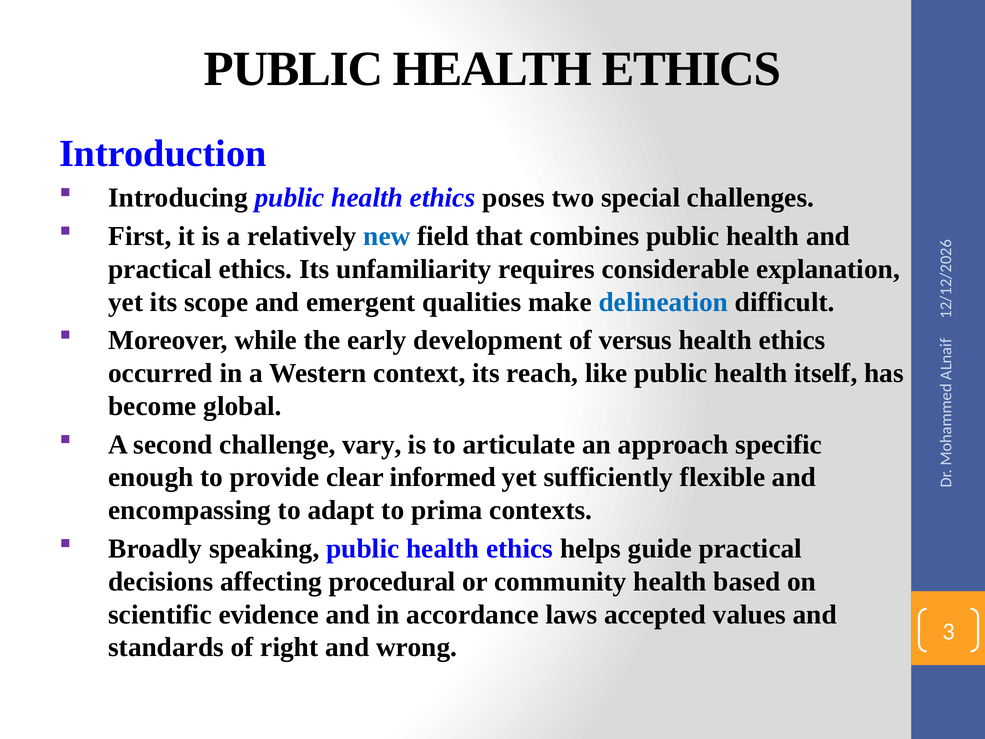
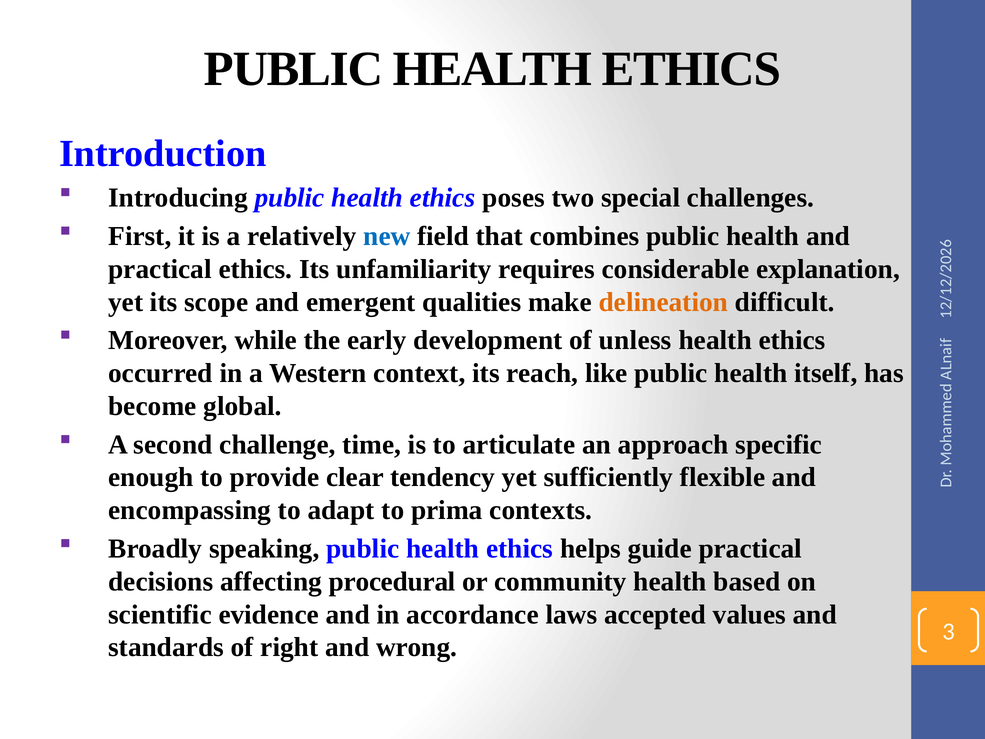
delineation colour: blue -> orange
versus: versus -> unless
vary: vary -> time
informed: informed -> tendency
